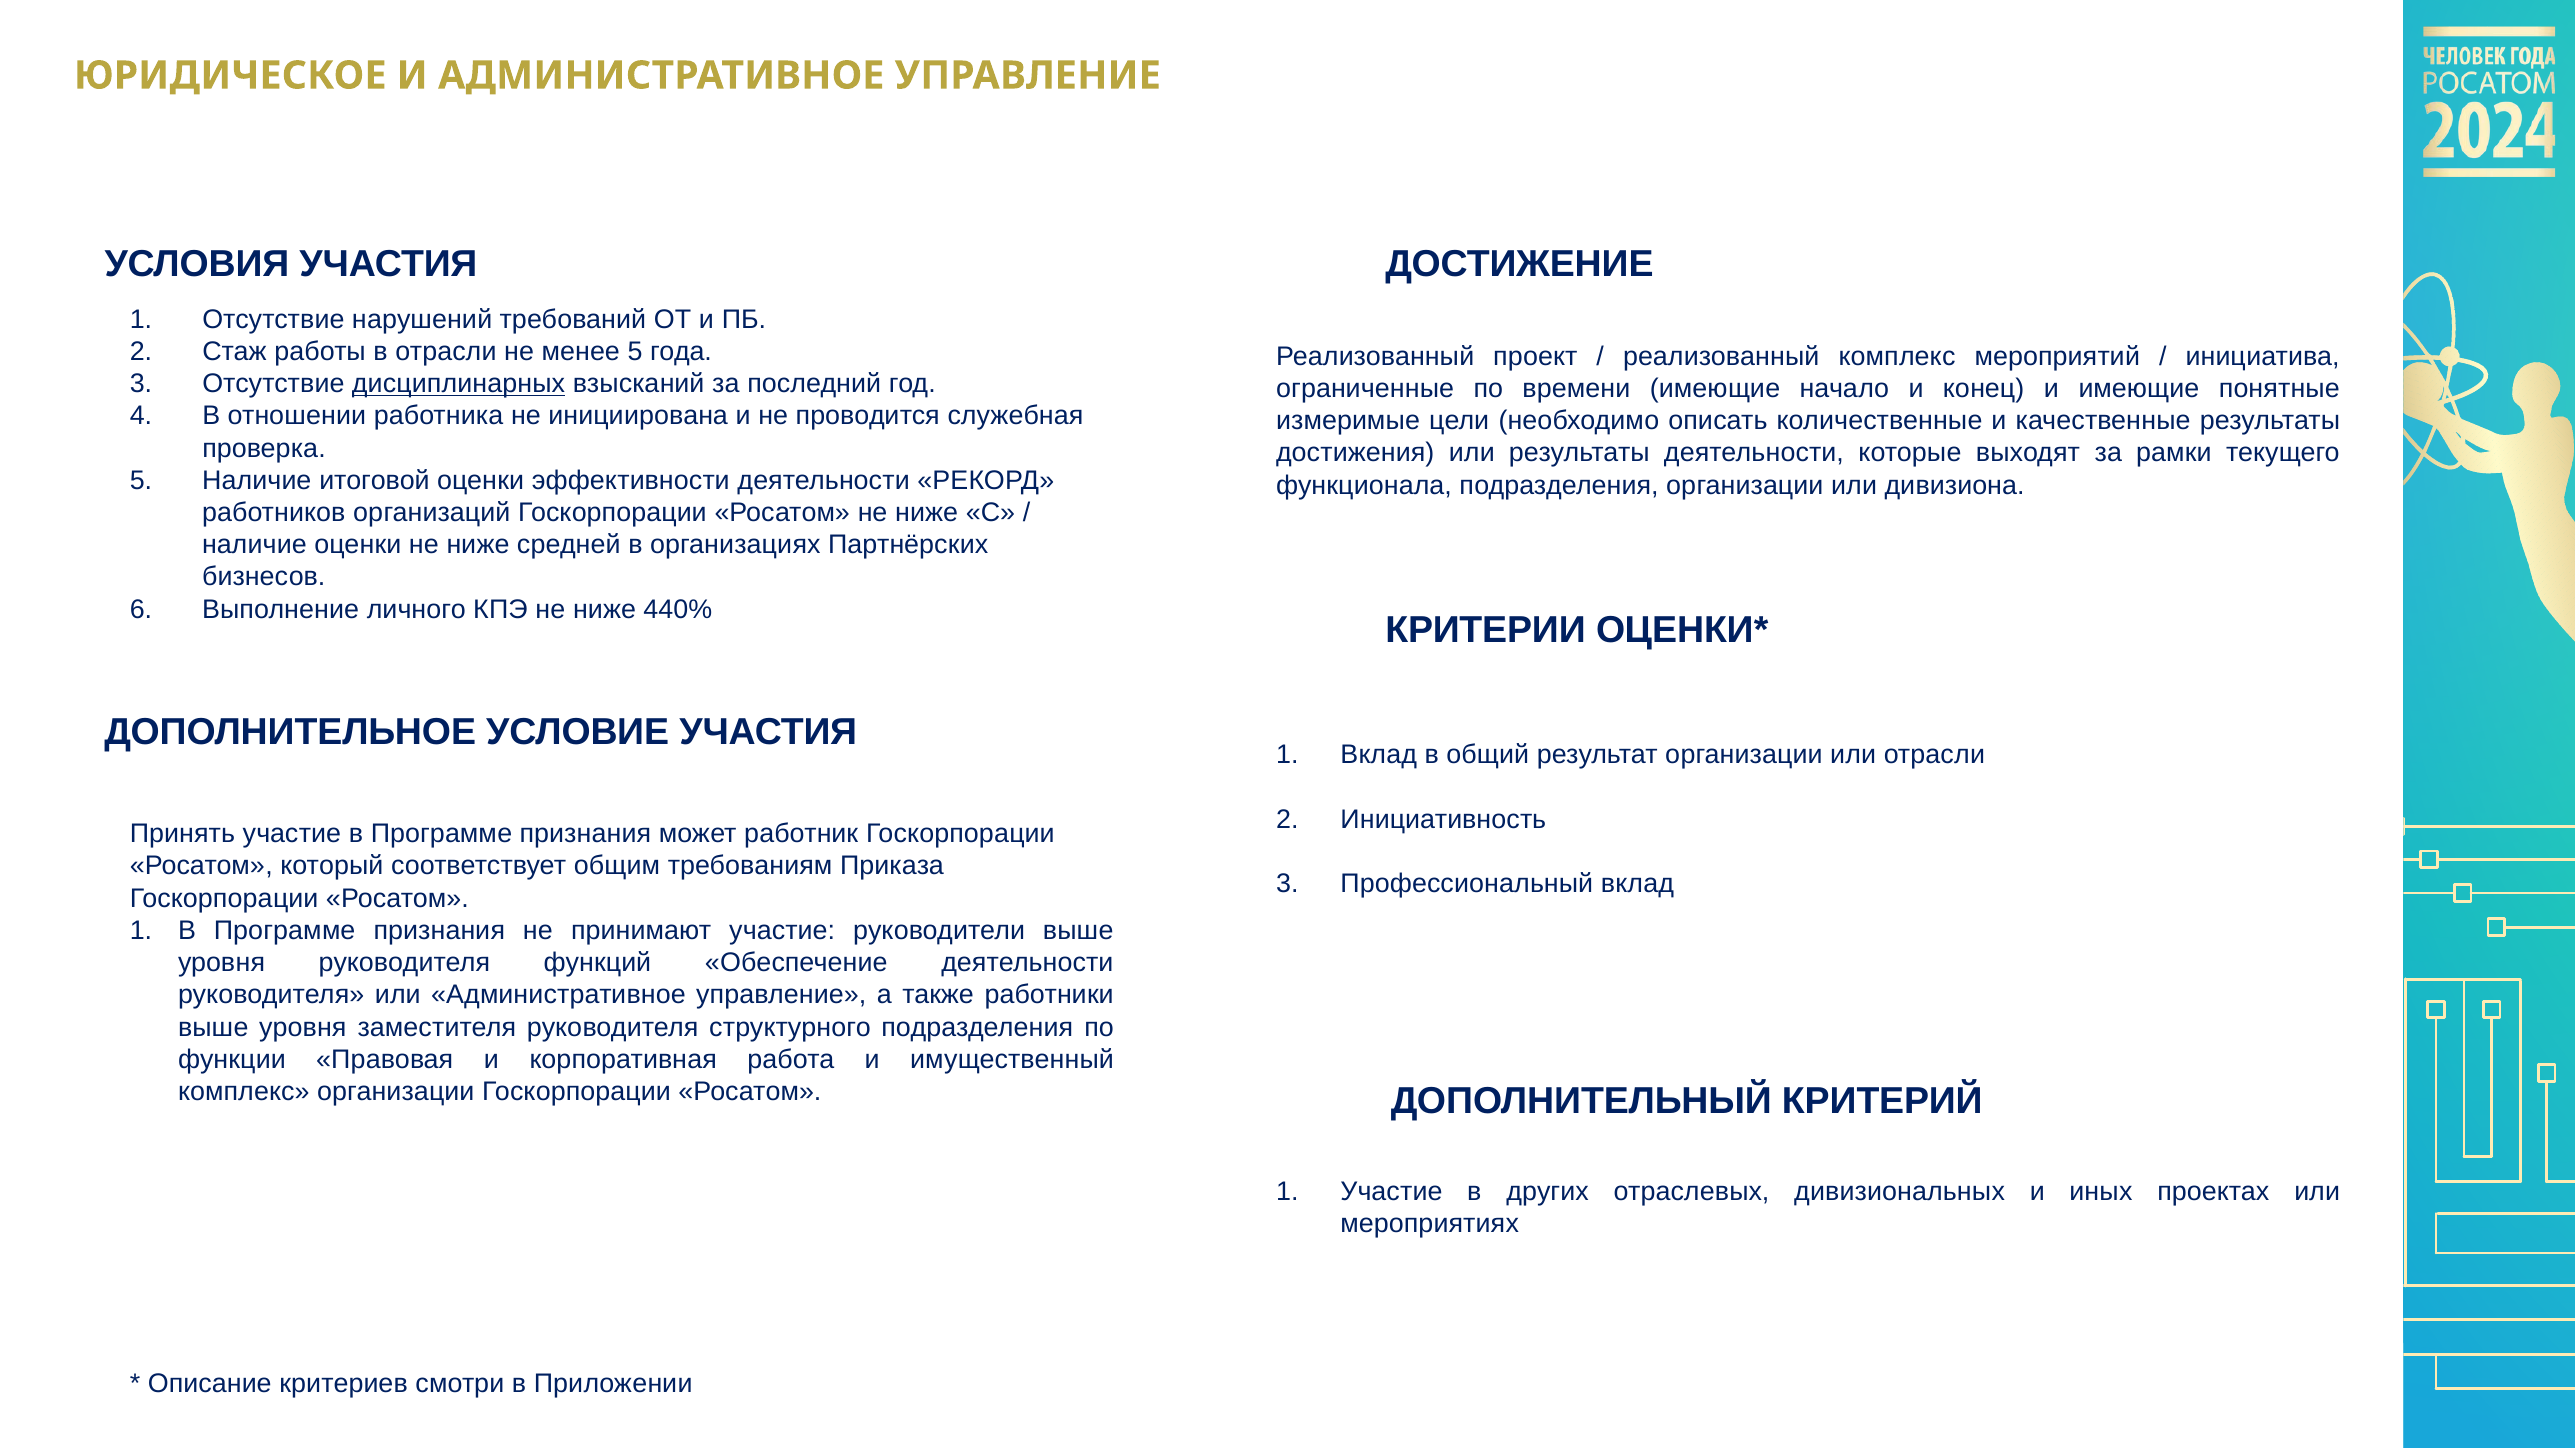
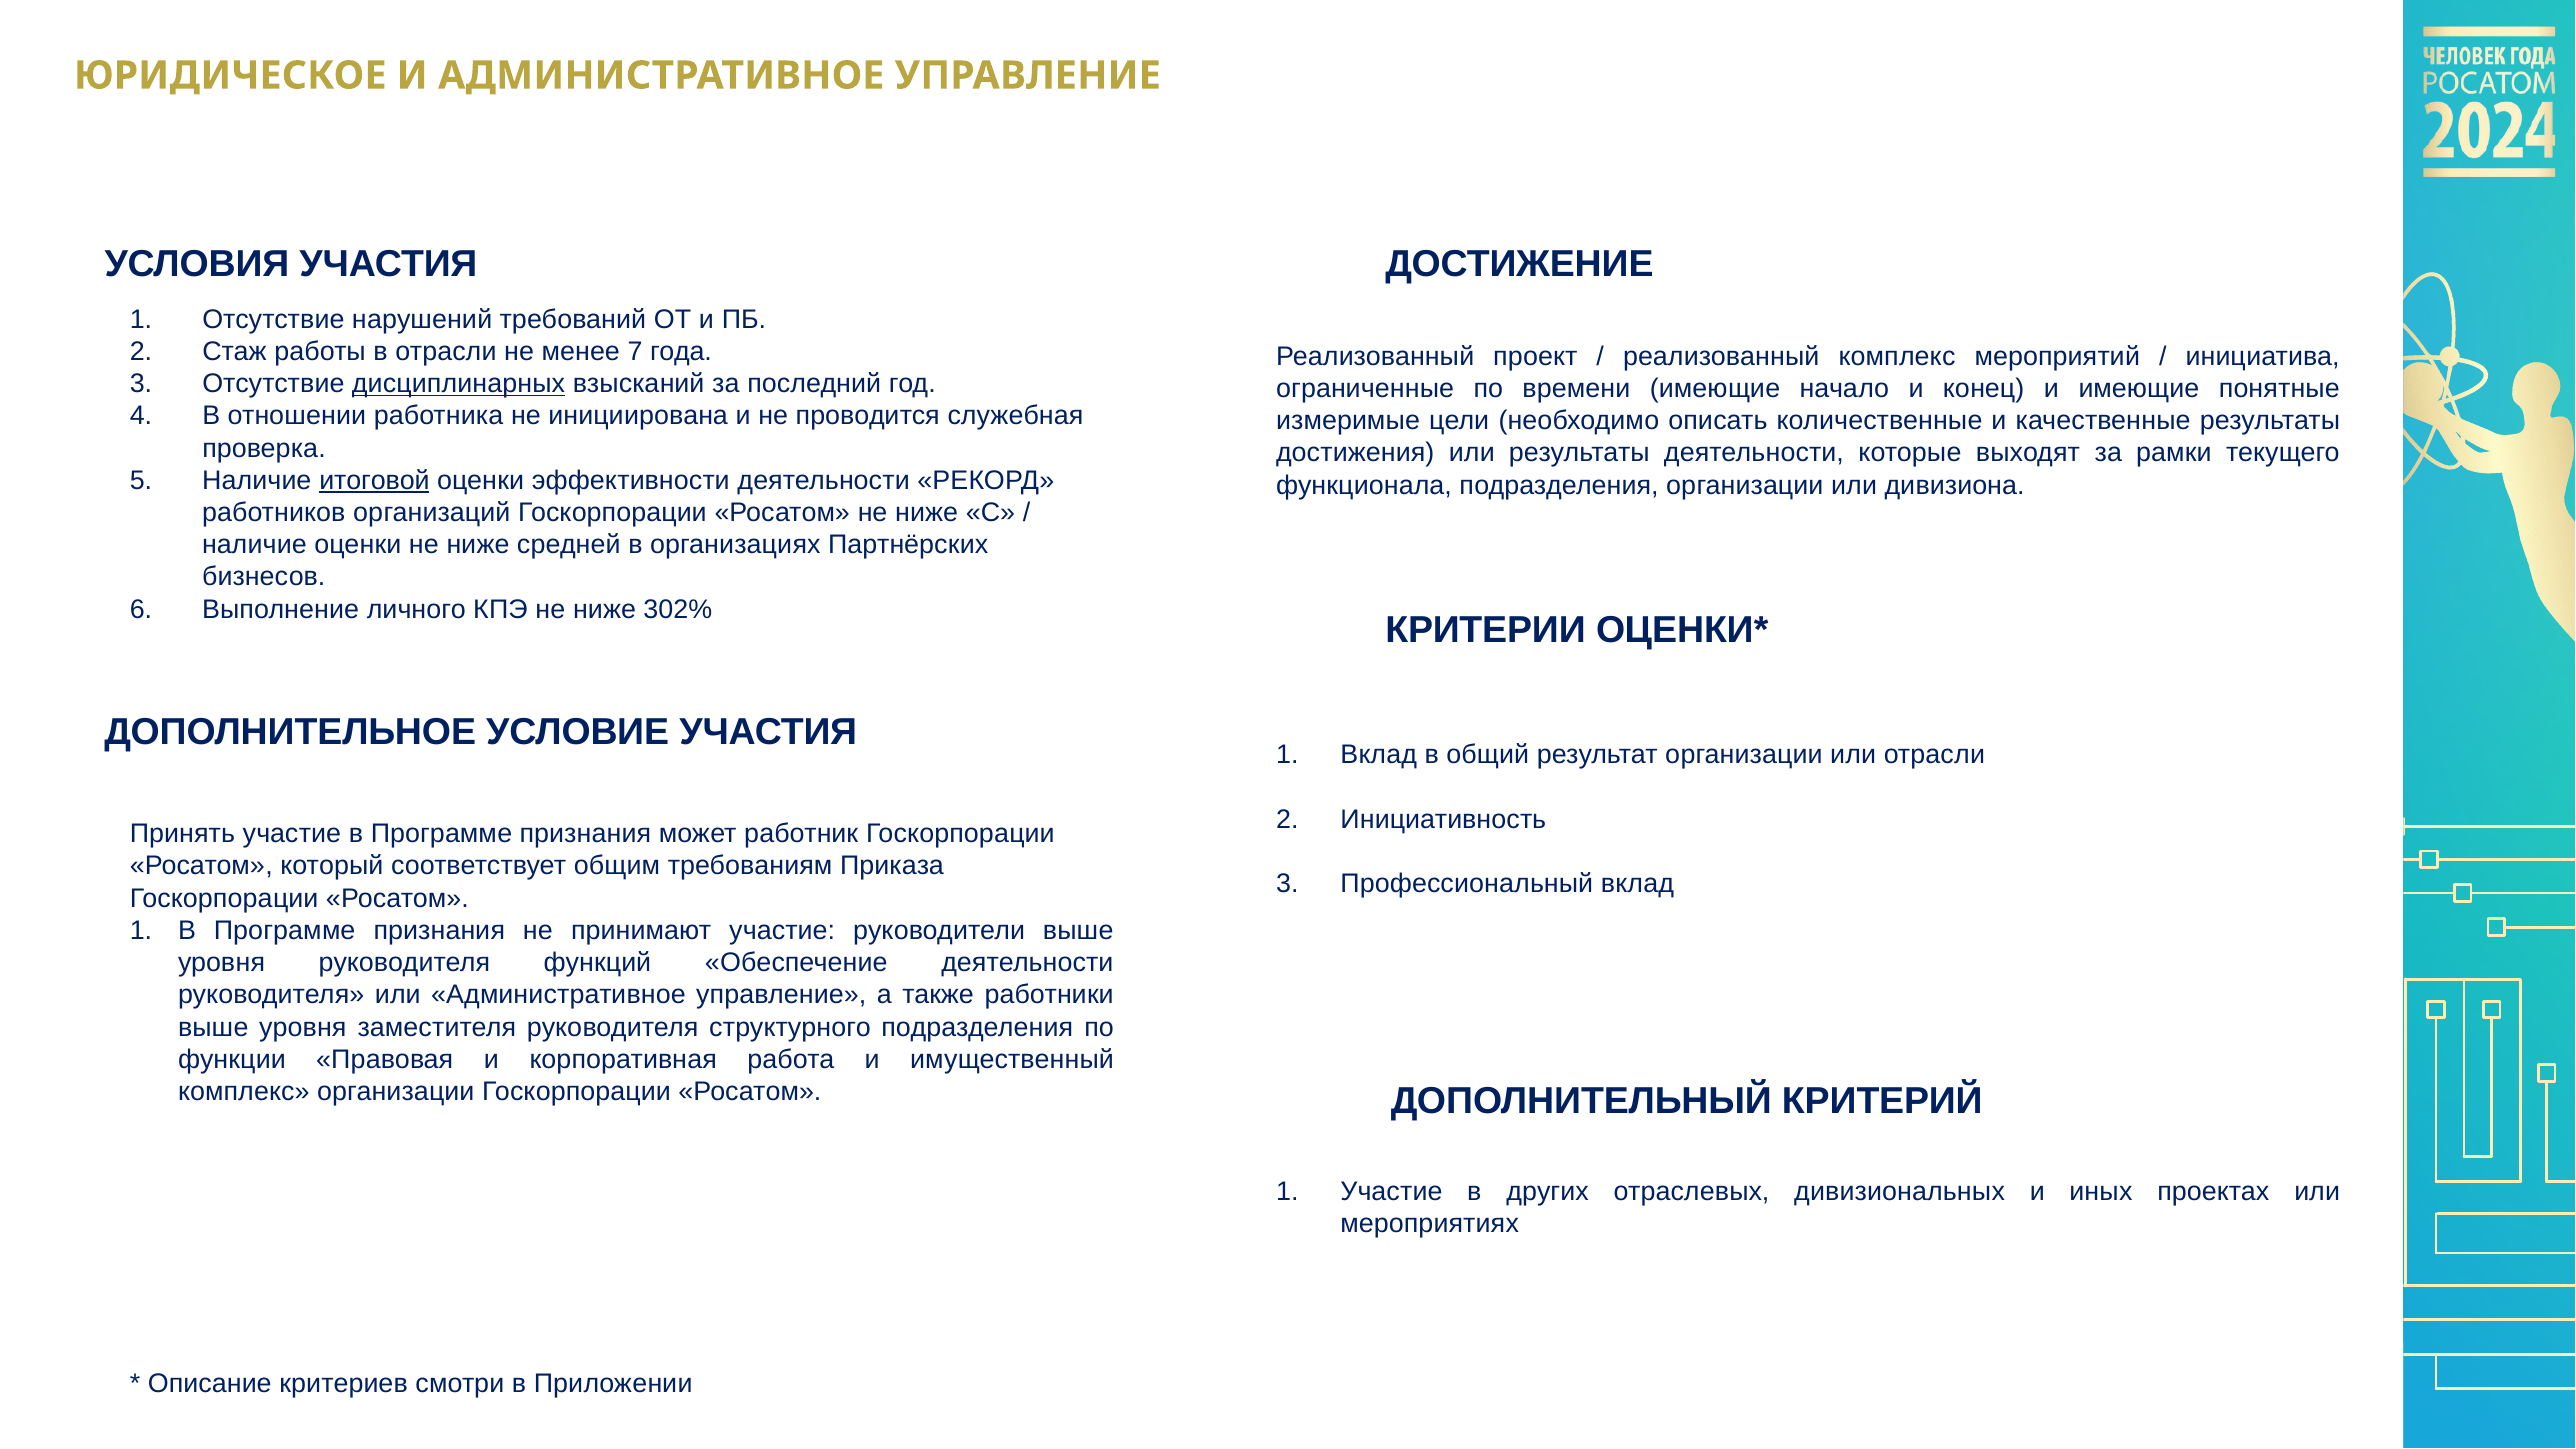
менее 5: 5 -> 7
итоговой underline: none -> present
440%: 440% -> 302%
